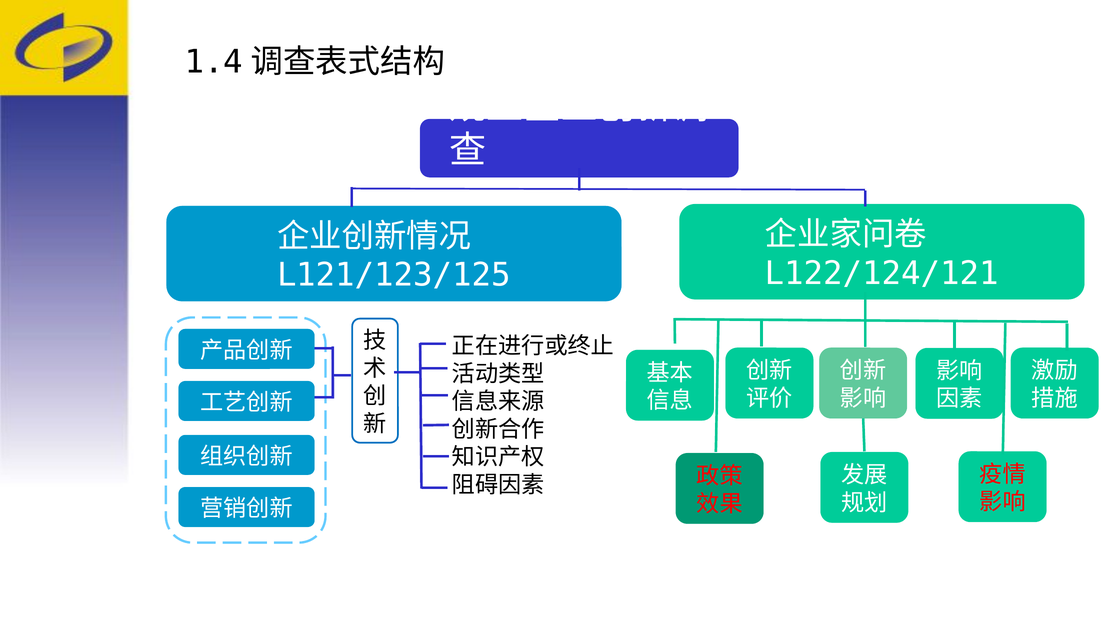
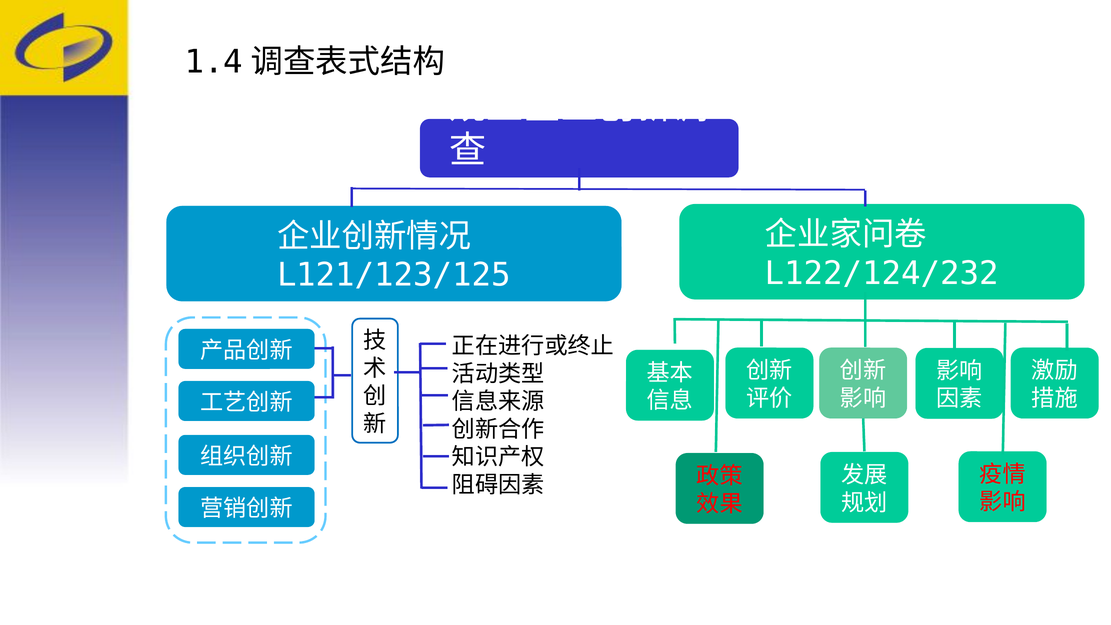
L122/124/121: L122/124/121 -> L122/124/232
